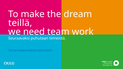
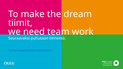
teillä: teillä -> tiimit
